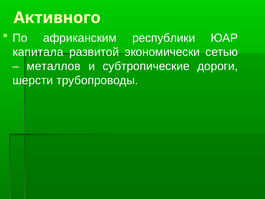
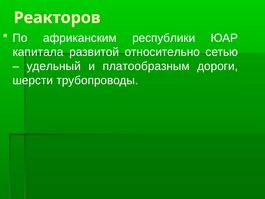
Активного: Активного -> Реакторов
экономически: экономически -> относительно
металлов: металлов -> удельный
субтропические: субтропические -> платообразным
